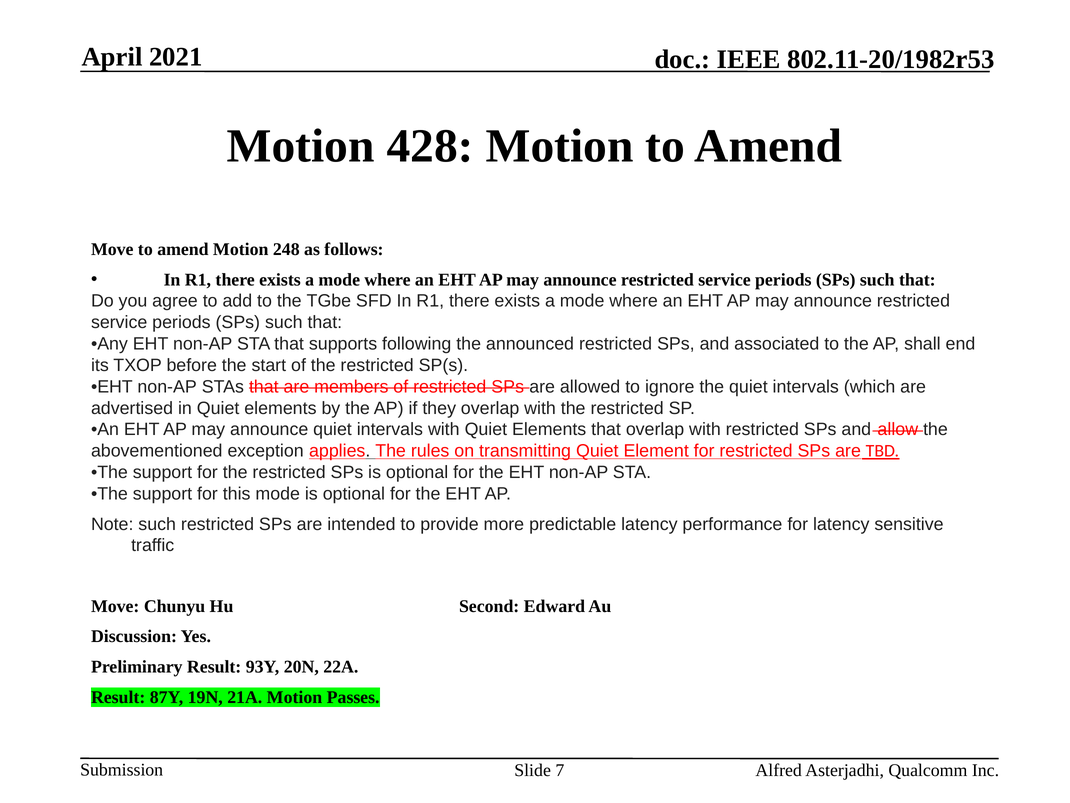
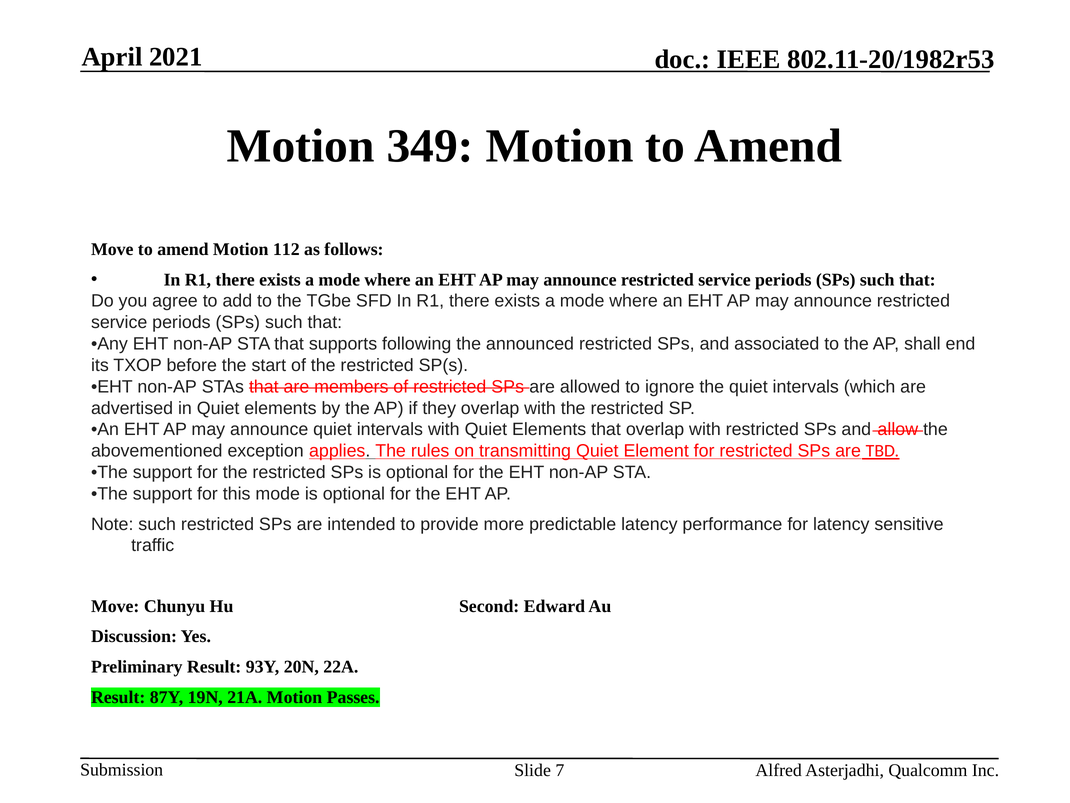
428: 428 -> 349
248: 248 -> 112
